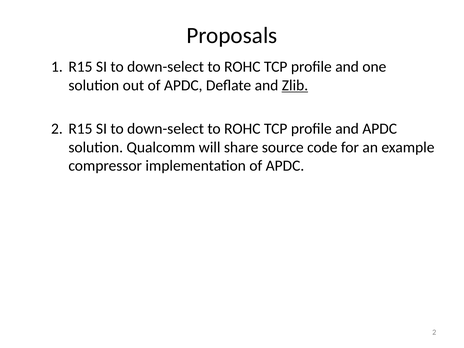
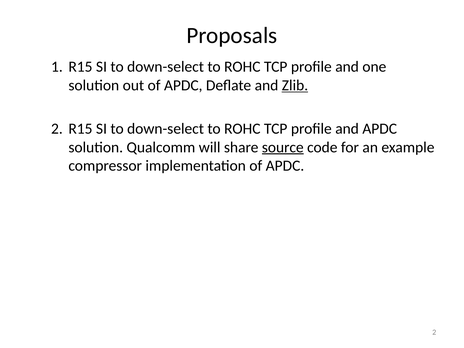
source underline: none -> present
